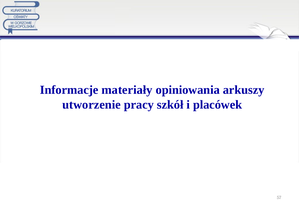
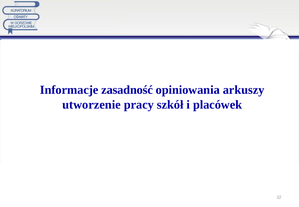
materiały: materiały -> zasadność
